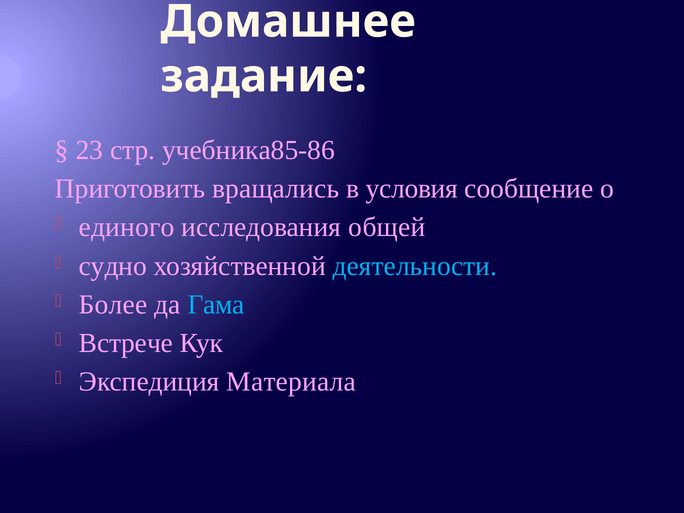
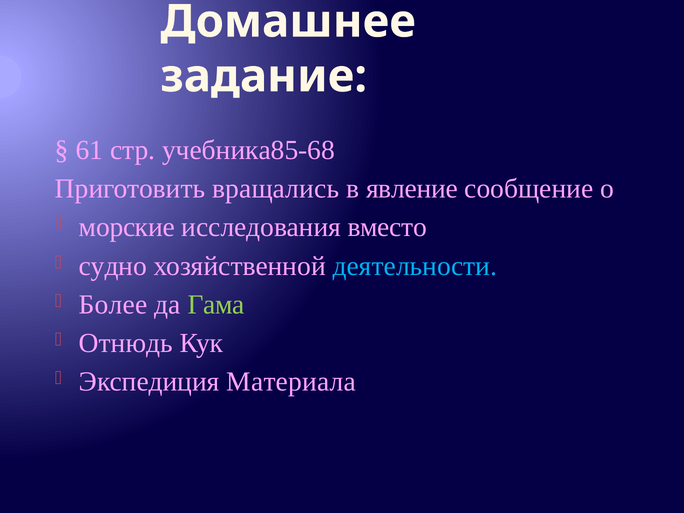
23: 23 -> 61
учебника85-86: учебника85-86 -> учебника85-68
условия: условия -> явление
единого: единого -> морские
общей: общей -> вместо
Гама colour: light blue -> light green
Встрече: Встрече -> Отнюдь
